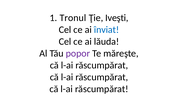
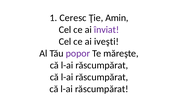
Tronul: Tronul -> Ceresc
Iveşti: Iveşti -> Amin
înviat colour: blue -> purple
lăuda: lăuda -> iveşti
